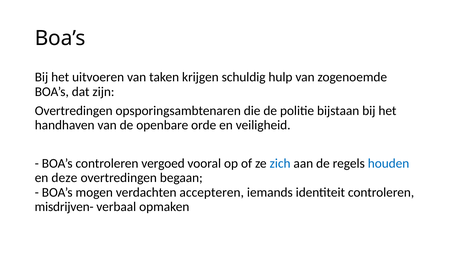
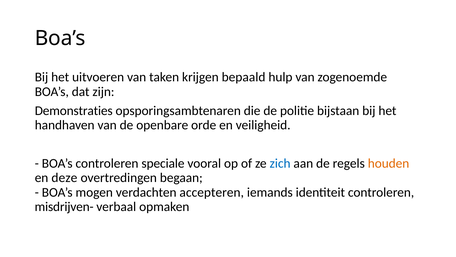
schuldig: schuldig -> bepaald
Overtredingen at (74, 111): Overtredingen -> Demonstraties
vergoed: vergoed -> speciale
houden colour: blue -> orange
